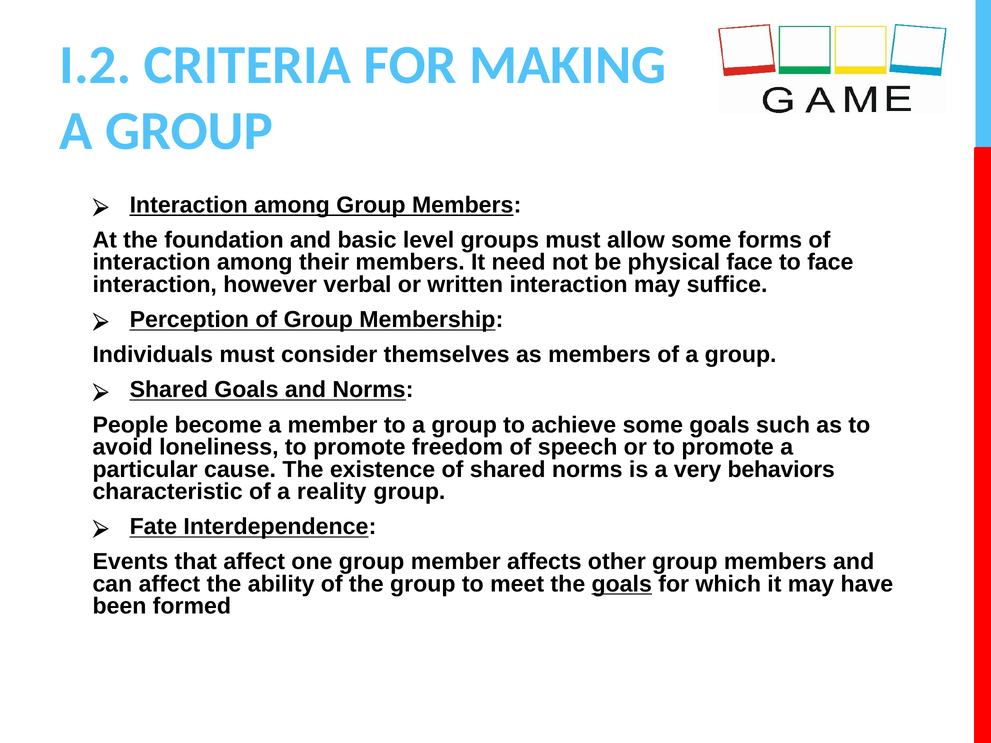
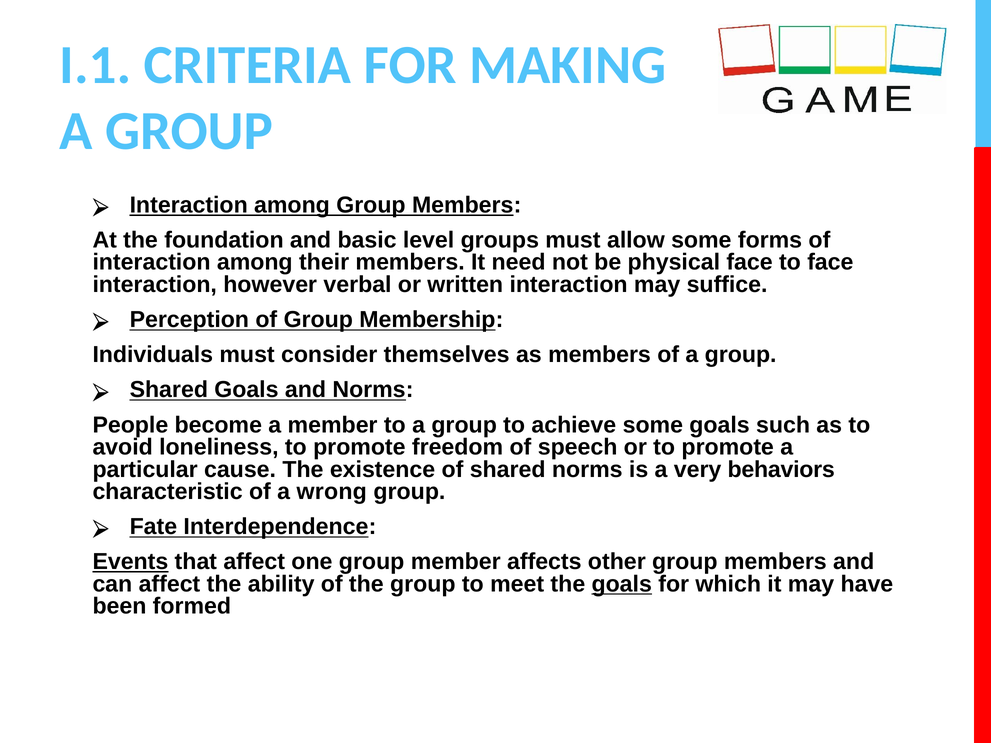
I.2: I.2 -> I.1
reality: reality -> wrong
Events underline: none -> present
